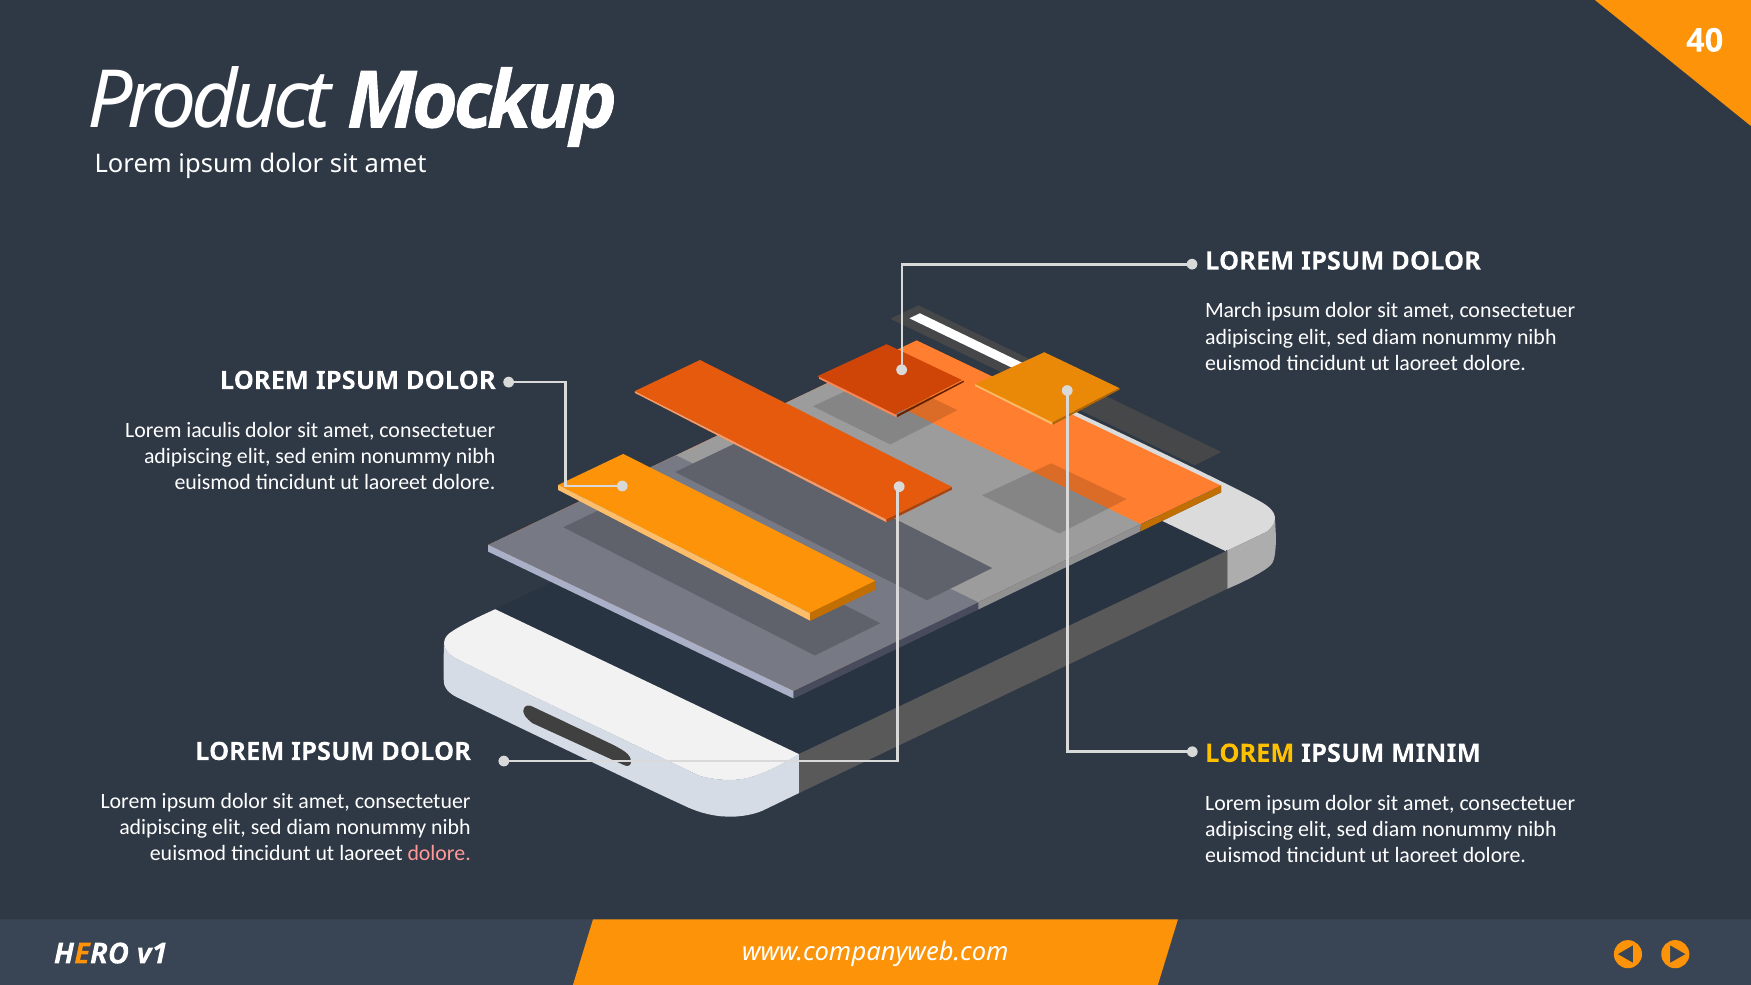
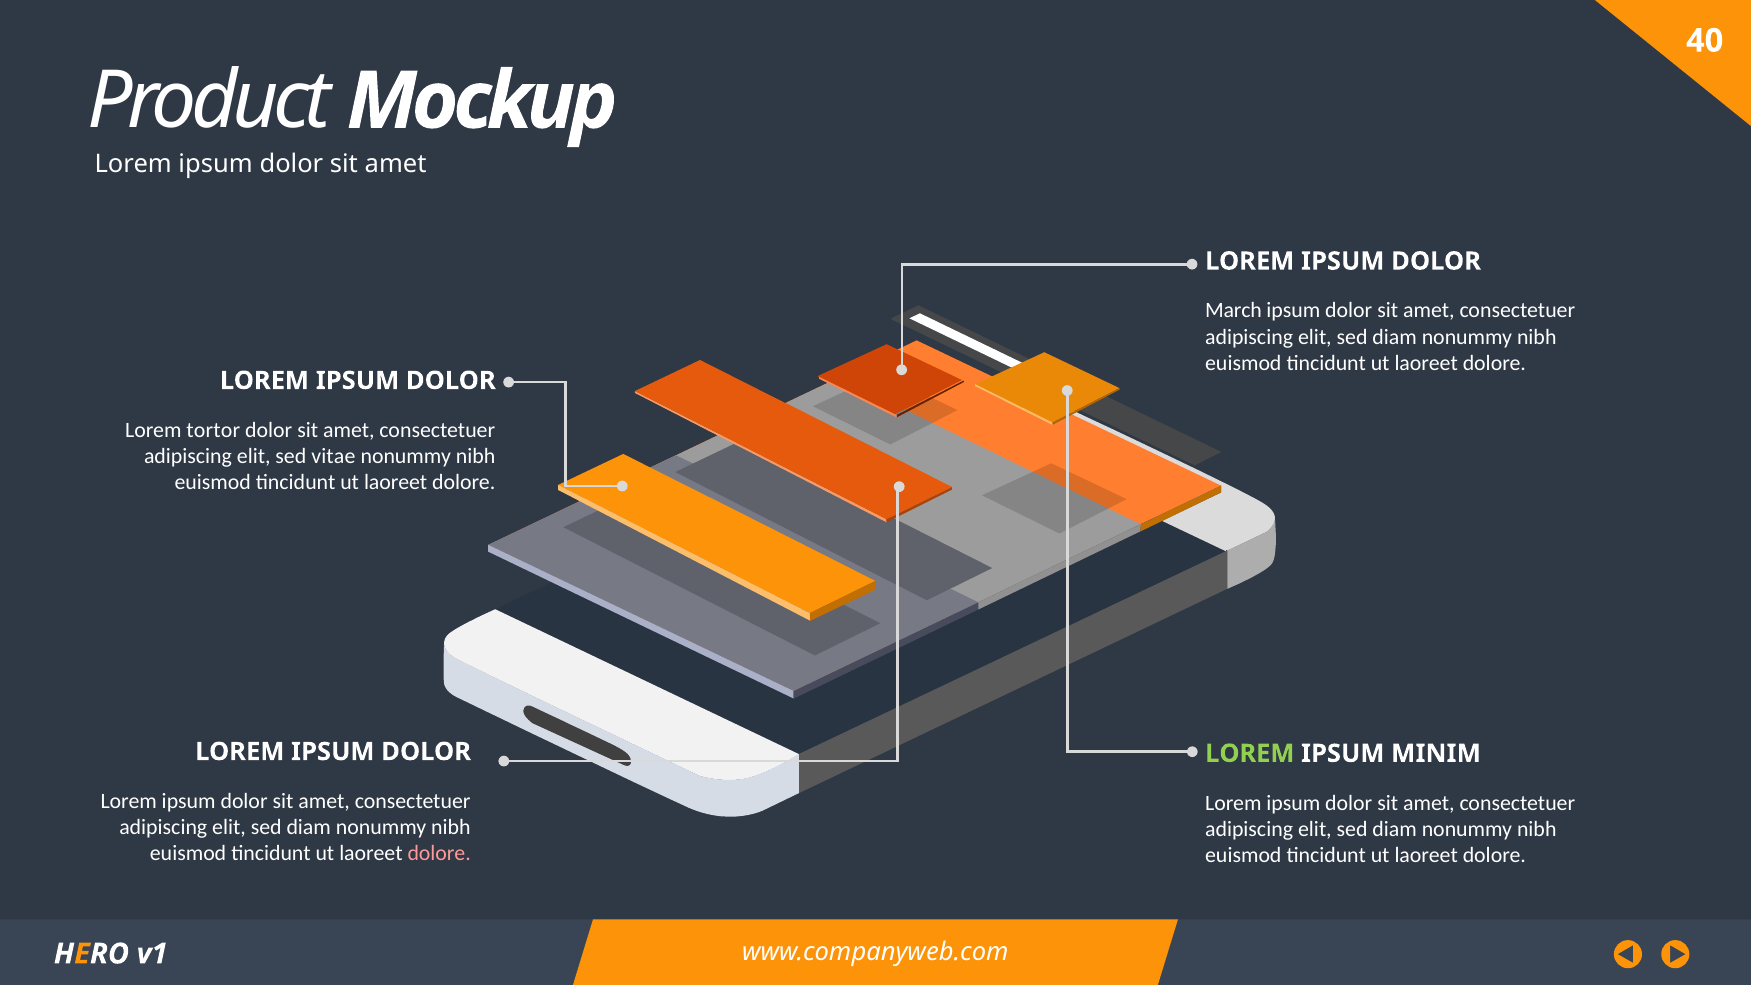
iaculis: iaculis -> tortor
enim: enim -> vitae
LOREM at (1250, 753) colour: yellow -> light green
